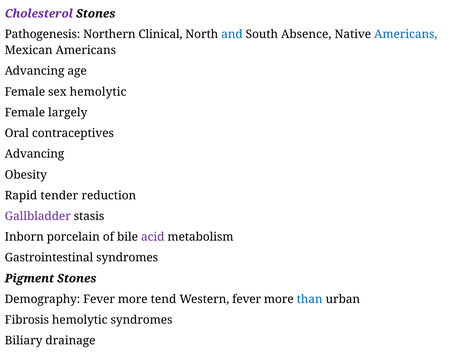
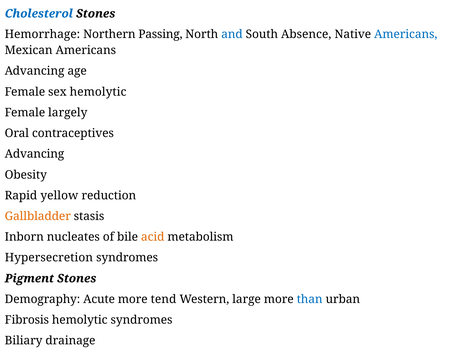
Cholesterol colour: purple -> blue
Pathogenesis: Pathogenesis -> Hemorrhage
Clinical: Clinical -> Passing
tender: tender -> yellow
Gallbladder colour: purple -> orange
porcelain: porcelain -> nucleates
acid colour: purple -> orange
Gastrointestinal at (49, 258): Gastrointestinal -> Hypersecretion
Demography Fever: Fever -> Acute
Western fever: fever -> large
